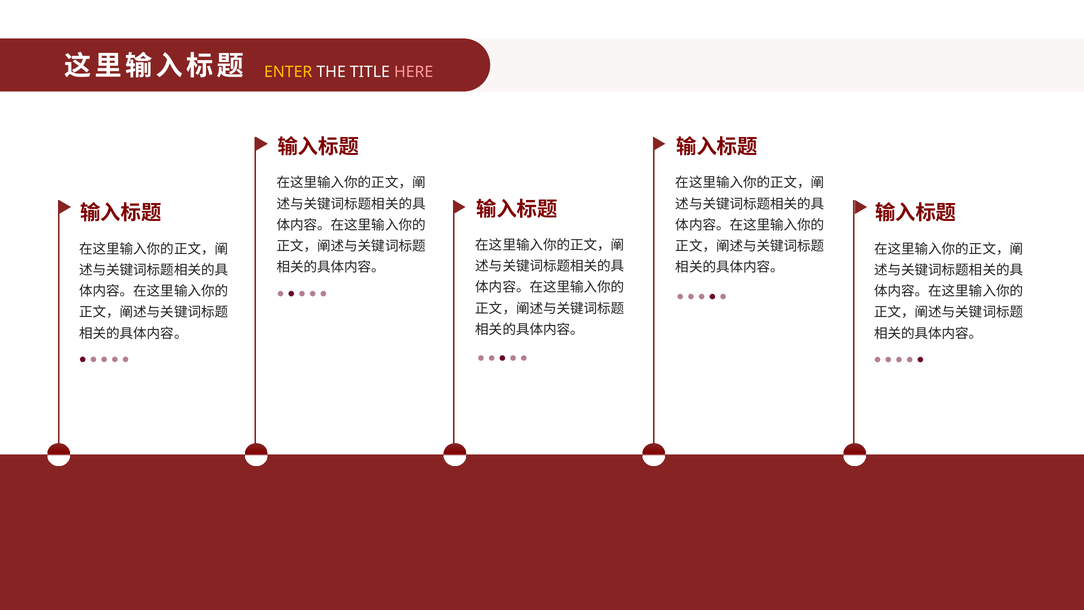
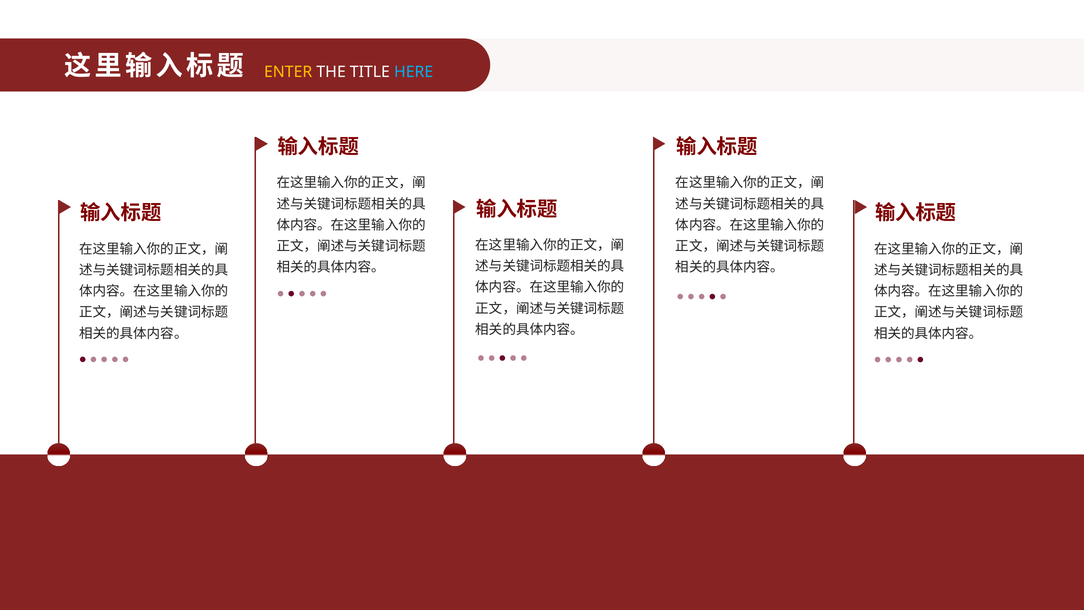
HERE colour: pink -> light blue
